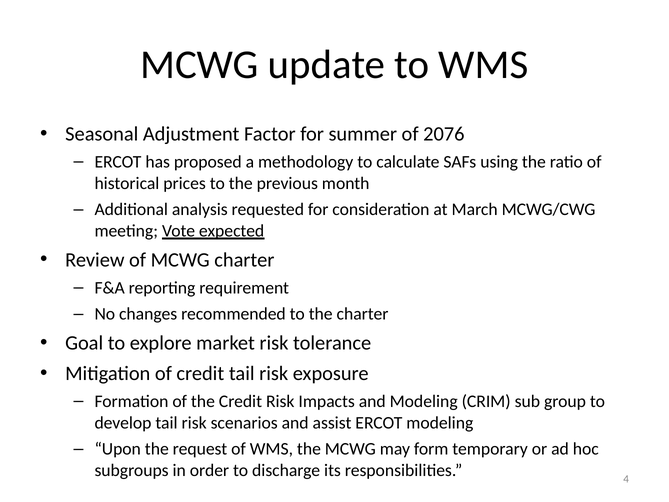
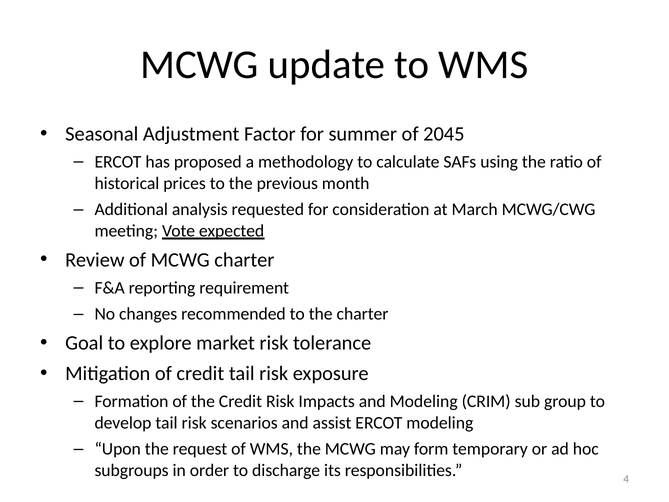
2076: 2076 -> 2045
